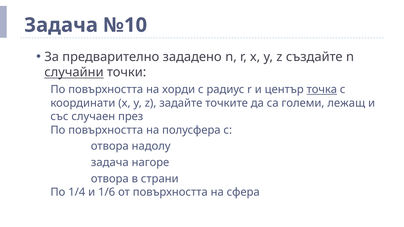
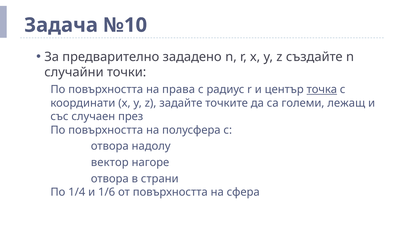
случайни underline: present -> none
хорди: хорди -> права
задача at (110, 163): задача -> вектор
